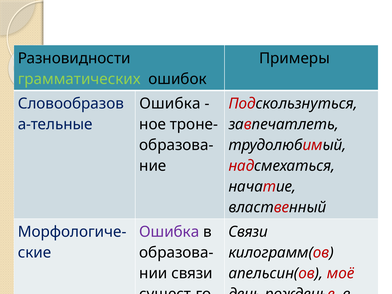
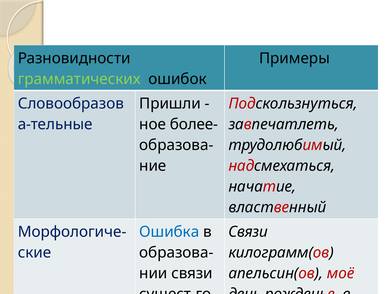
Ошибка at (170, 104): Ошибка -> Пришли
троне-: троне- -> более-
Ошибка at (169, 232) colour: purple -> blue
